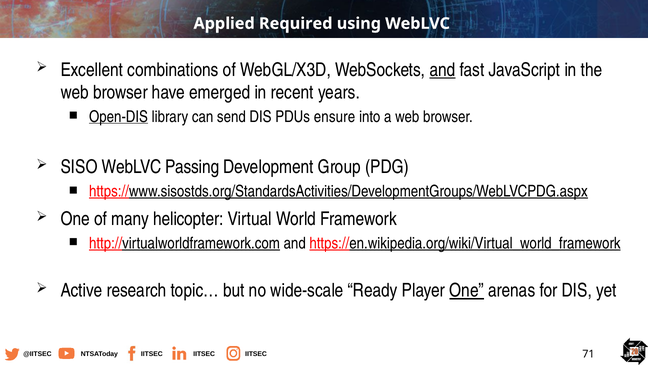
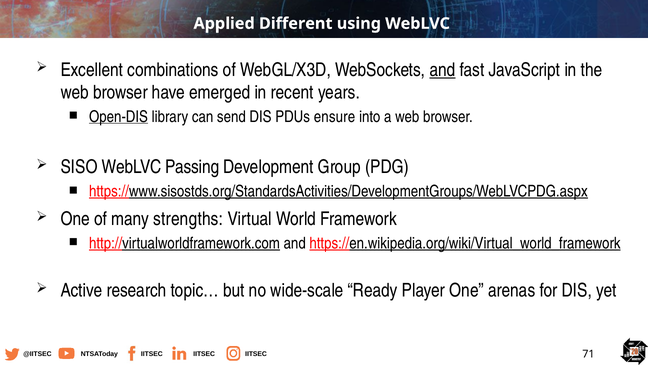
Required: Required -> Different
helicopter: helicopter -> strengths
One at (467, 290) underline: present -> none
